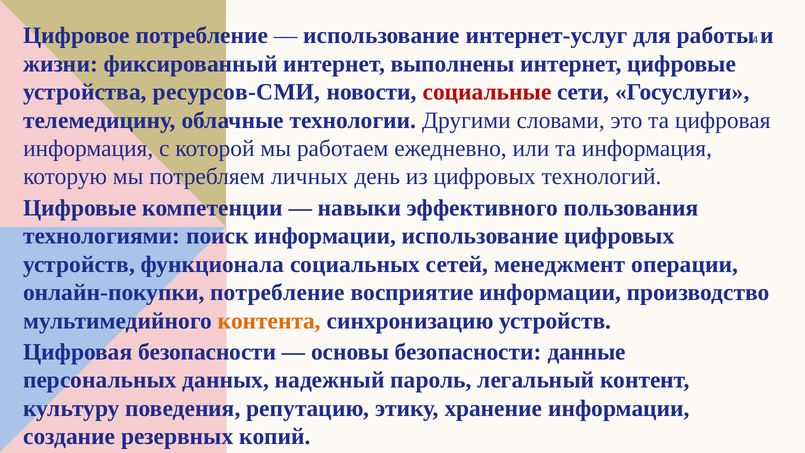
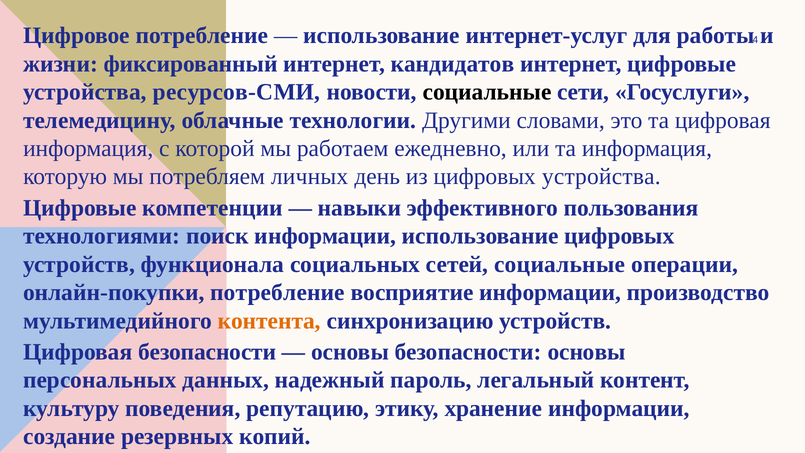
выполнены: выполнены -> кандидатов
социальные at (487, 92) colour: red -> black
цифровых технологий: технологий -> устройства
сетей менеджмент: менеджмент -> социальные
безопасности данные: данные -> основы
